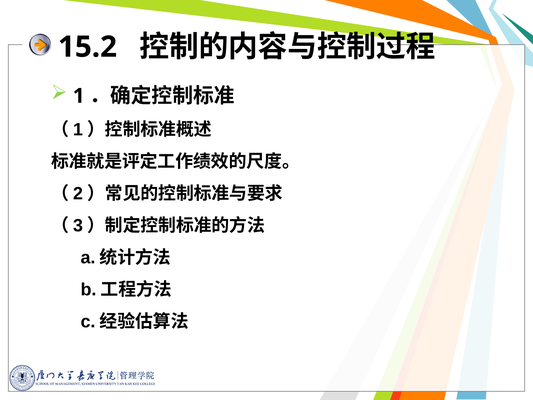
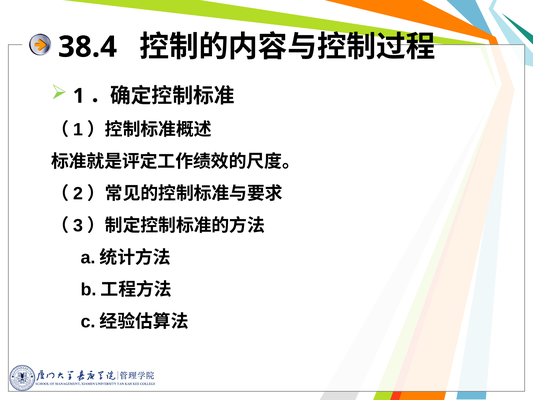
15.2: 15.2 -> 38.4
